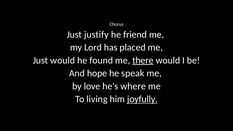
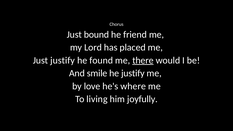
justify: justify -> bound
Just would: would -> justify
hope: hope -> smile
he speak: speak -> justify
joyfully underline: present -> none
